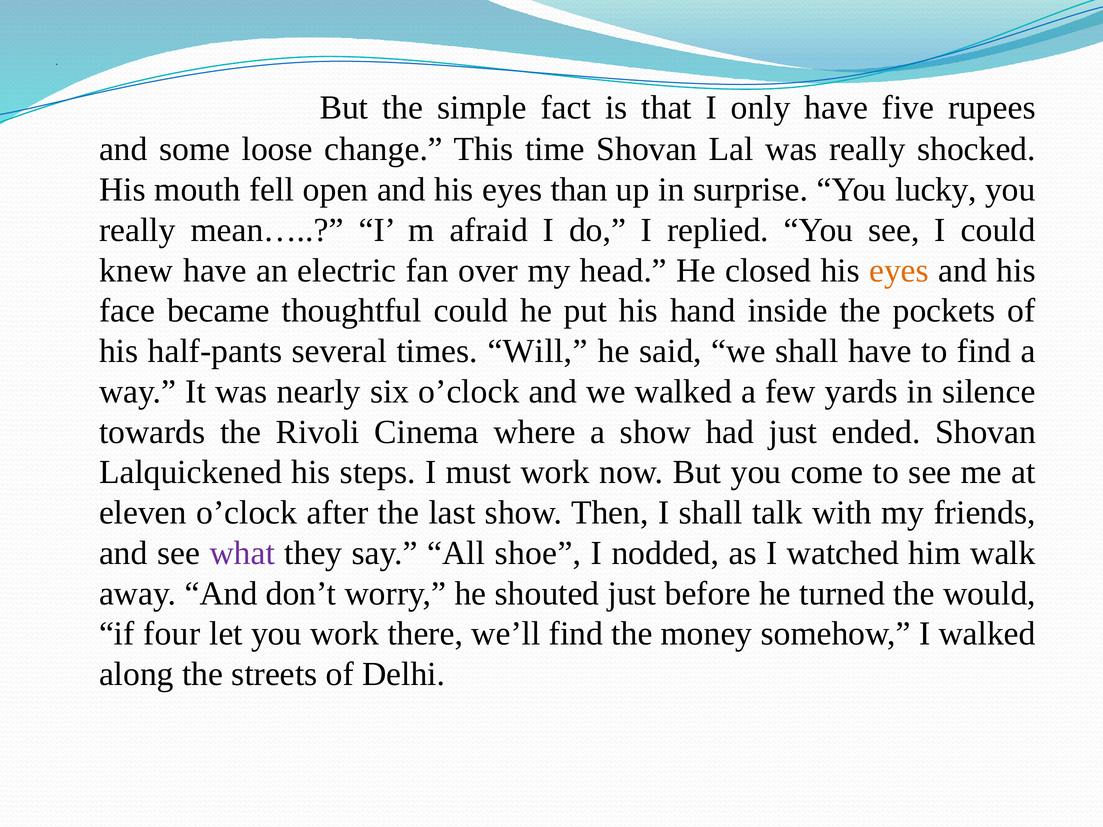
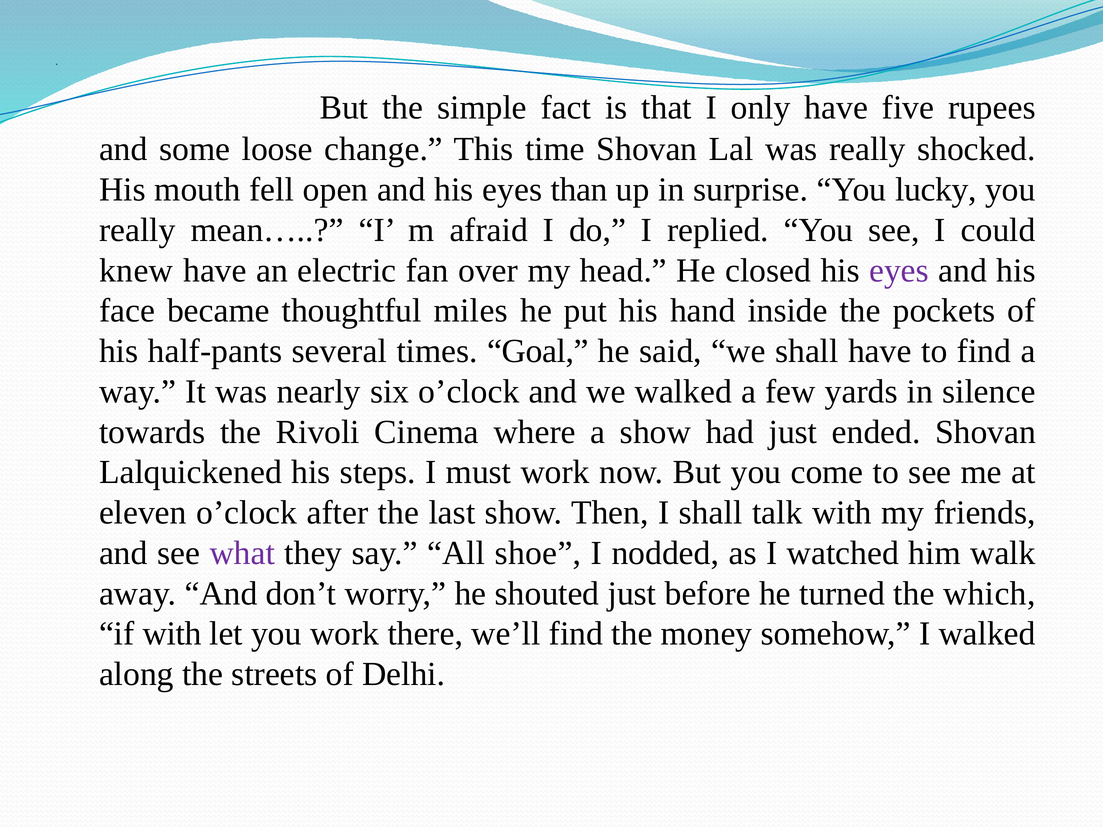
eyes at (899, 271) colour: orange -> purple
thoughtful could: could -> miles
Will: Will -> Goal
would: would -> which
if four: four -> with
